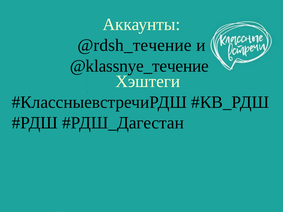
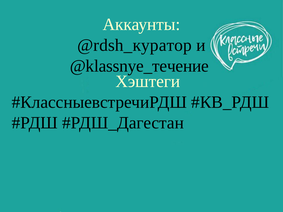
@rdsh_течение: @rdsh_течение -> @rdsh_куратор
